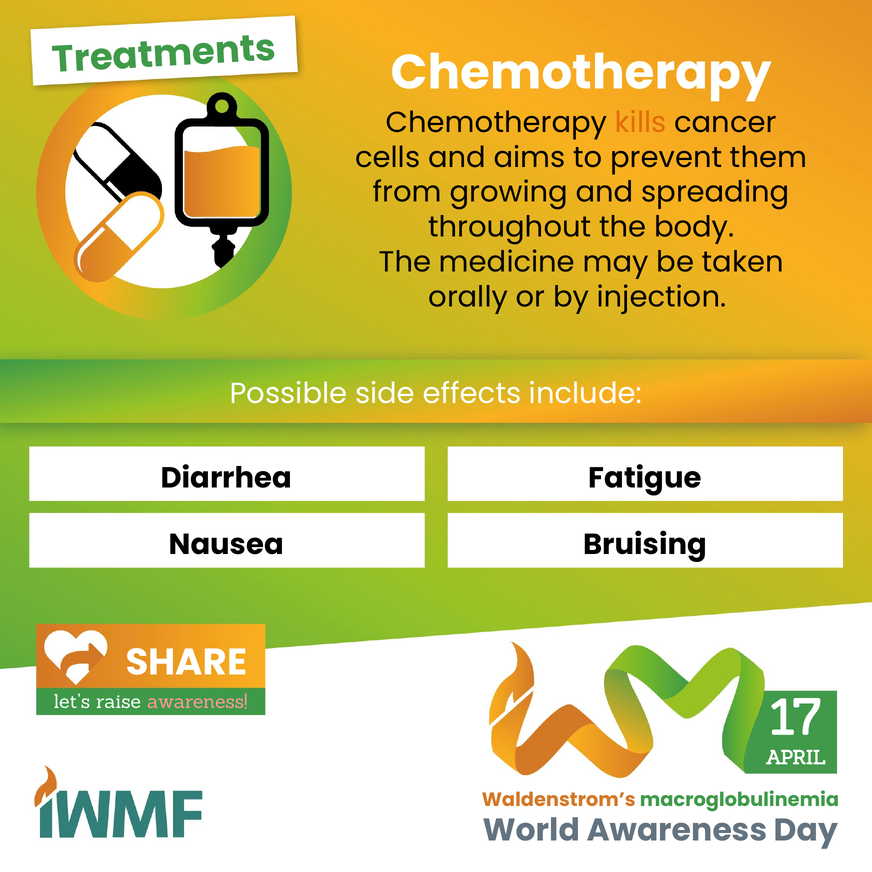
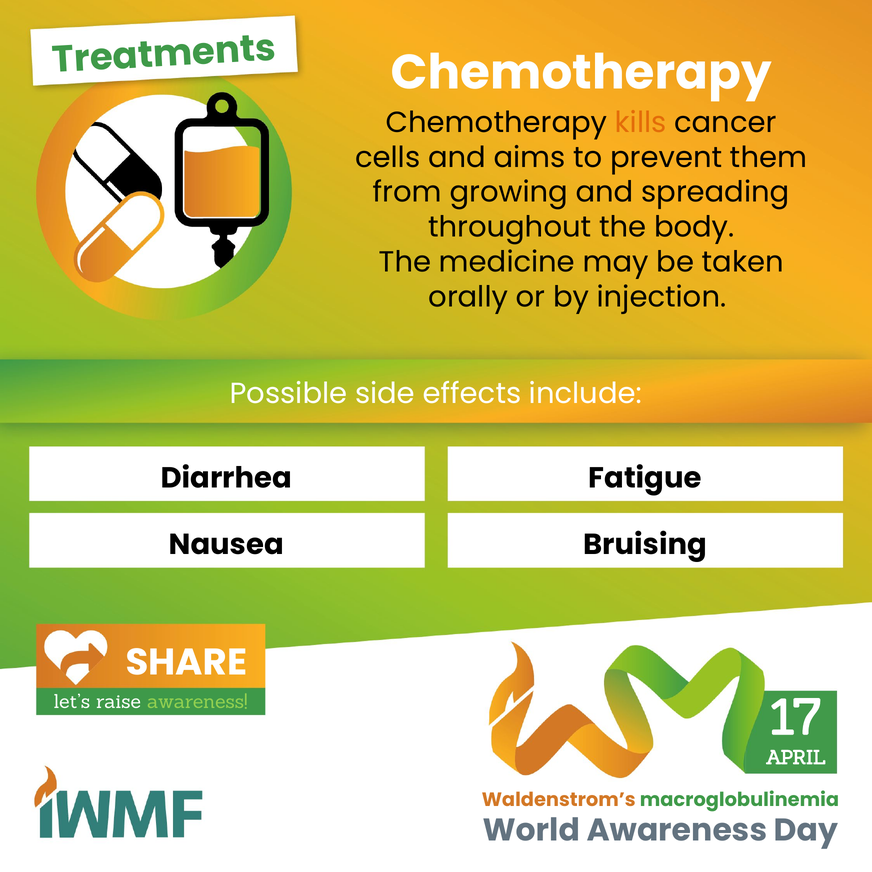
awareness at (197, 702) colour: pink -> light green
